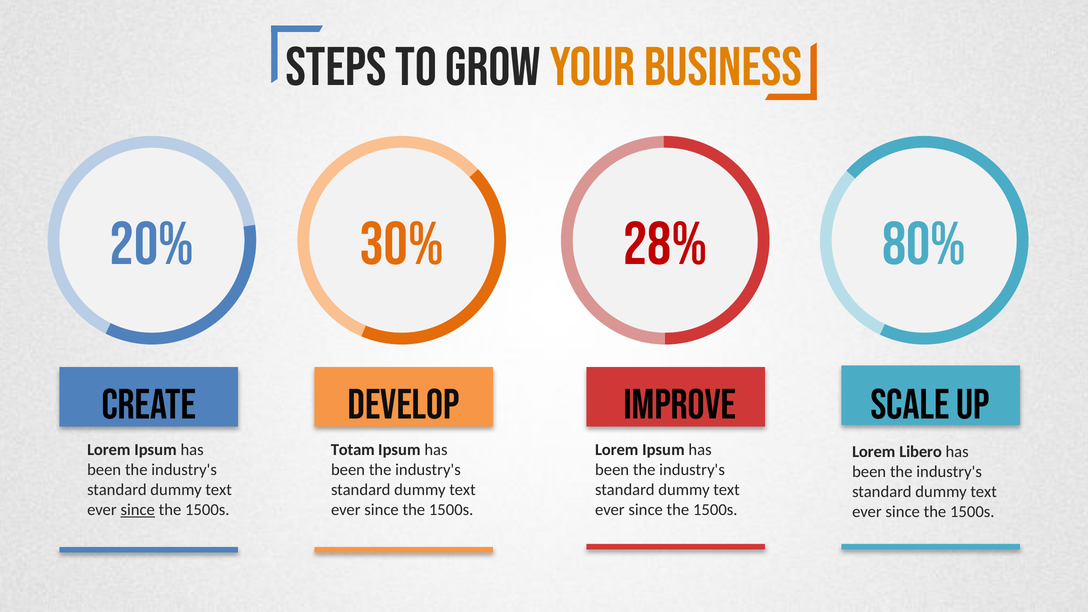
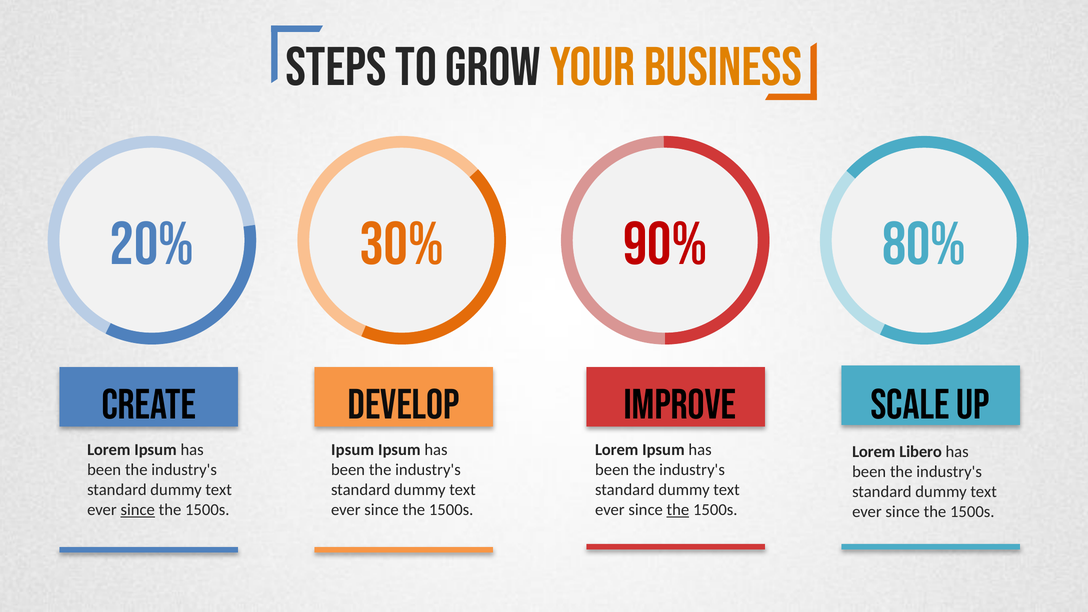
28%: 28% -> 90%
Totam at (353, 450): Totam -> Ipsum
the at (678, 510) underline: none -> present
